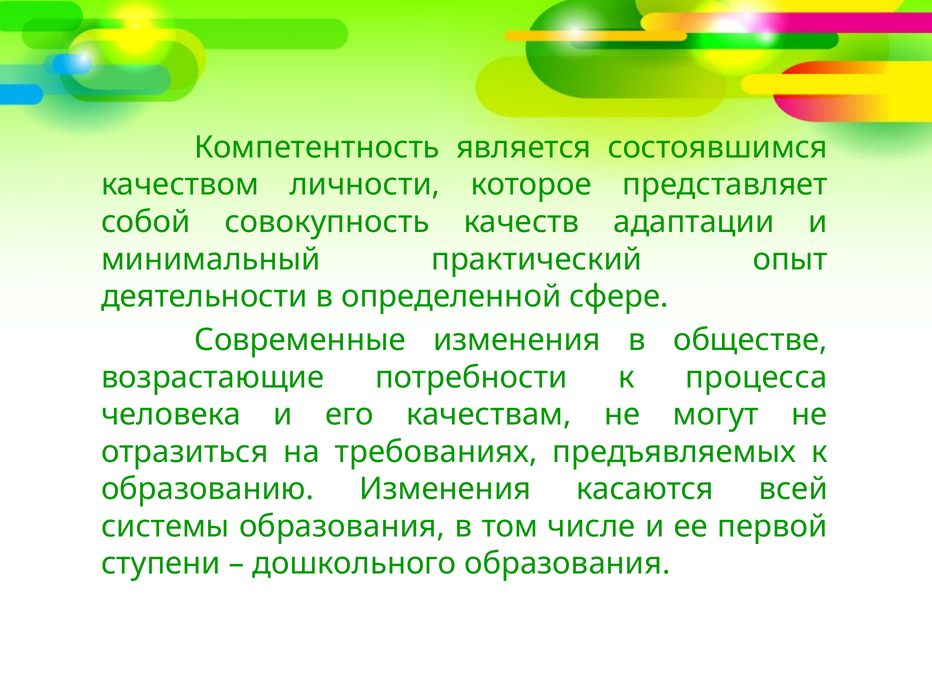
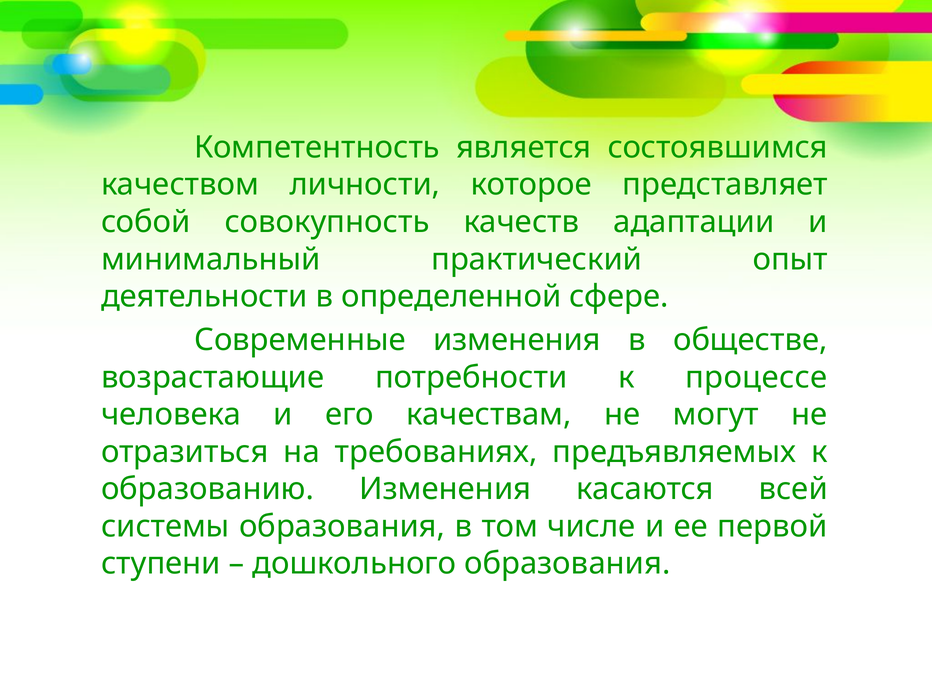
процесса: процесса -> процессе
